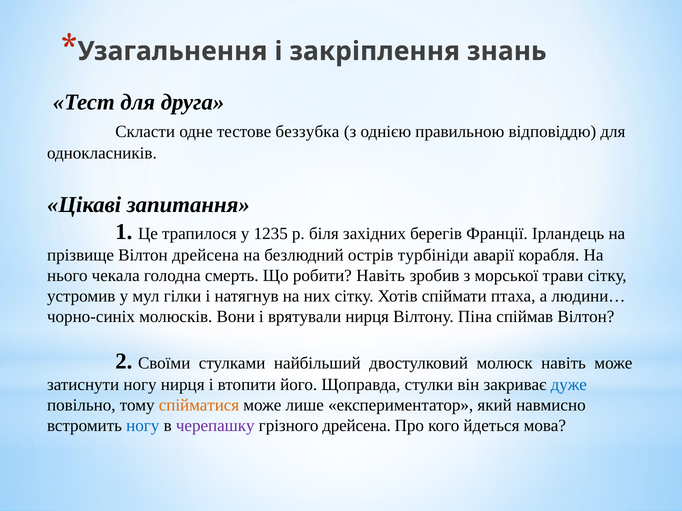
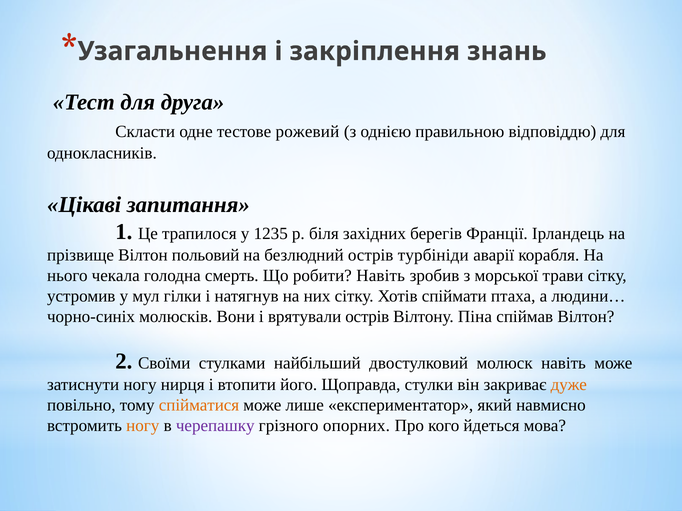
беззубка: беззубка -> рожевий
Вілтон дрейсена: дрейсена -> польовий
врятували нирця: нирця -> острів
дуже colour: blue -> orange
ногу at (143, 426) colour: blue -> orange
грізного дрейсена: дрейсена -> опорних
